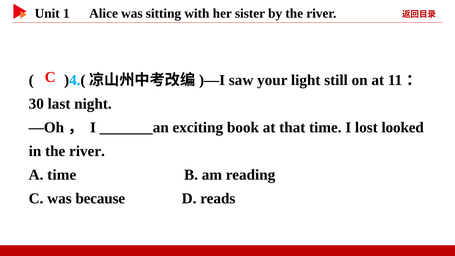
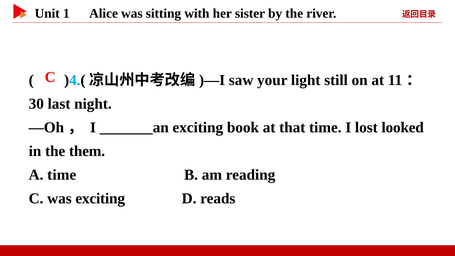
in the river: river -> them
was because: because -> exciting
